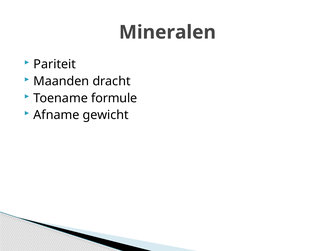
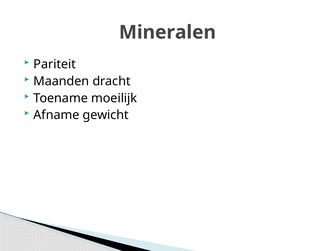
formule: formule -> moeilijk
